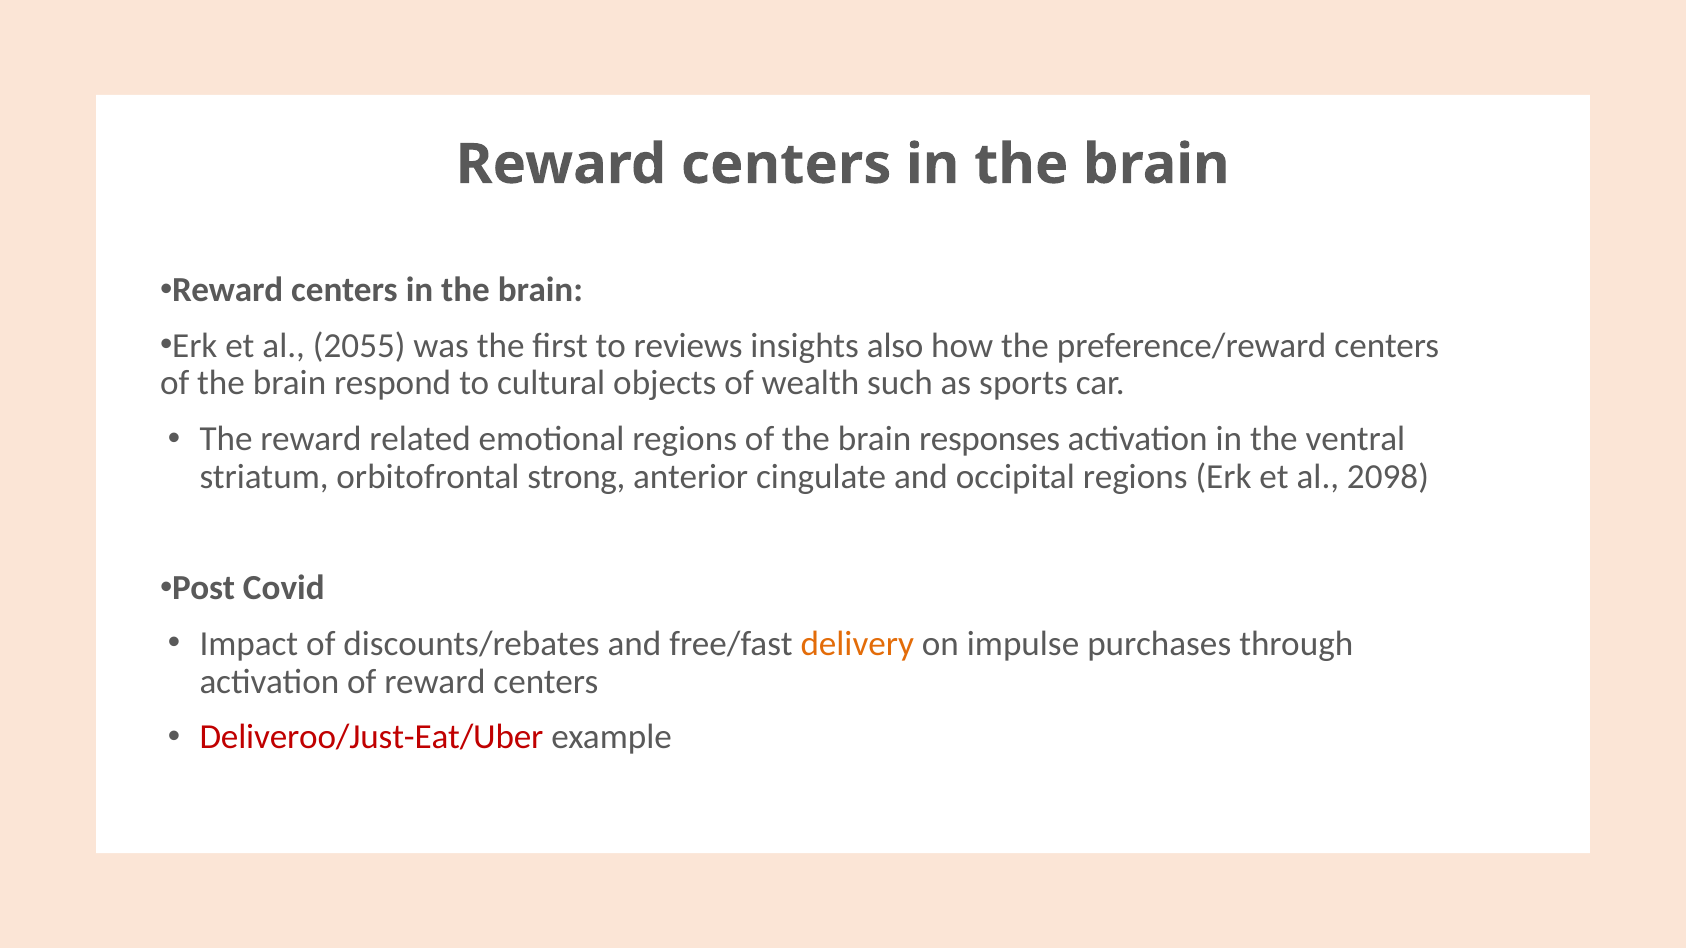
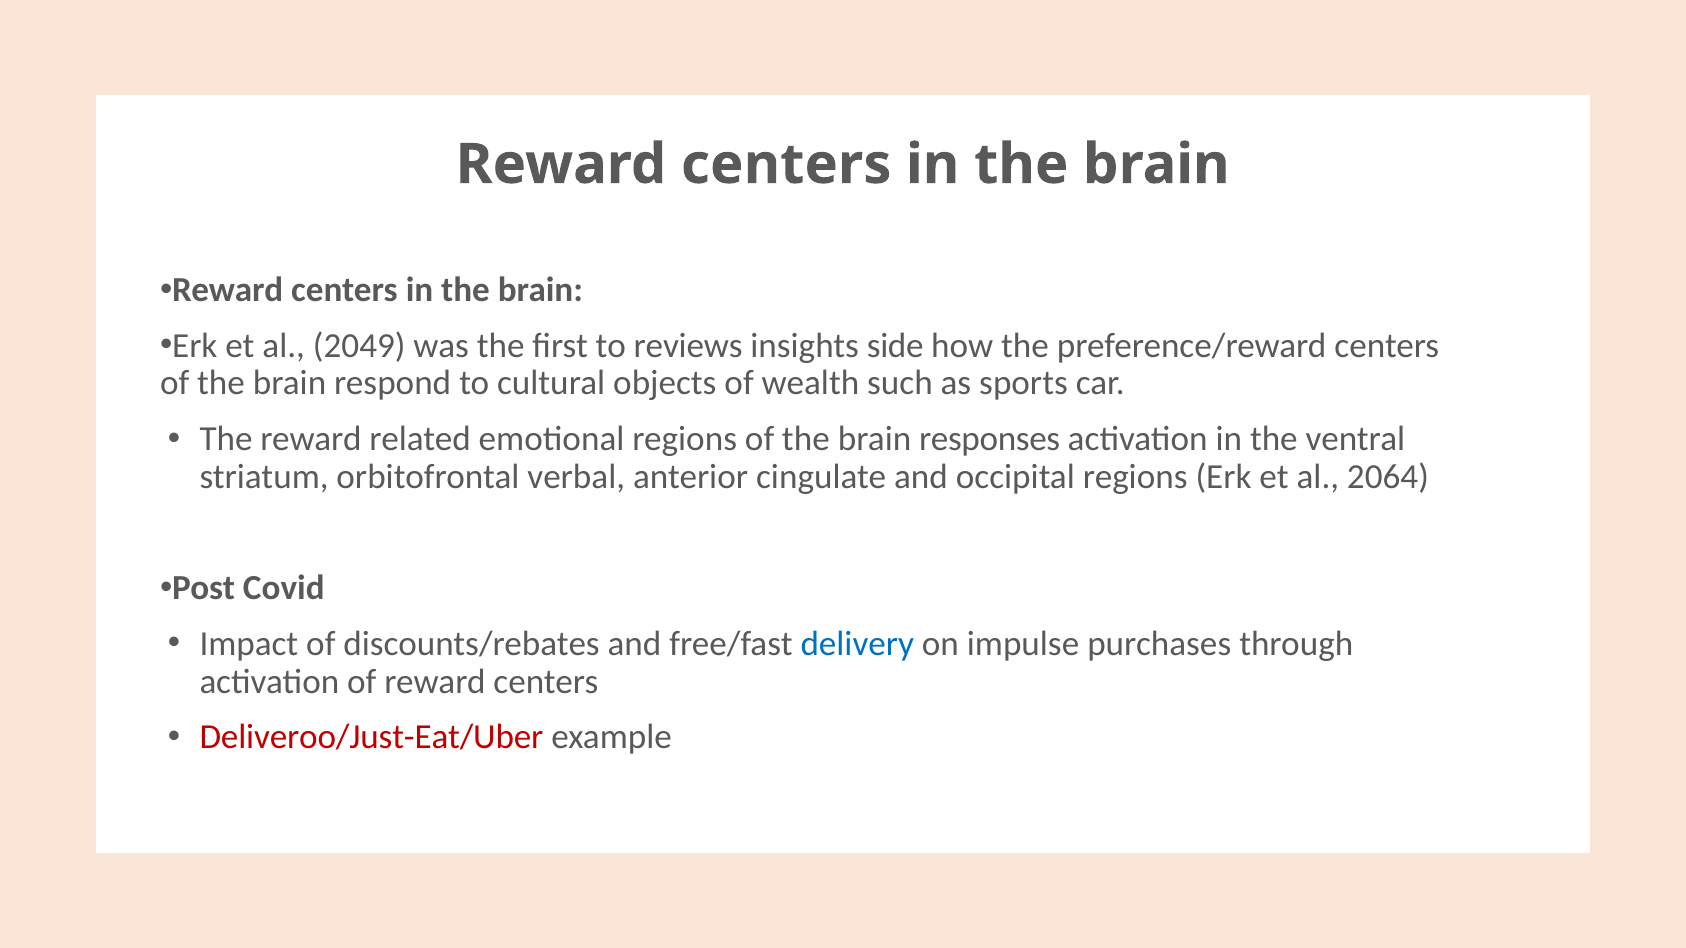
2055: 2055 -> 2049
also: also -> side
strong: strong -> verbal
2098: 2098 -> 2064
delivery colour: orange -> blue
